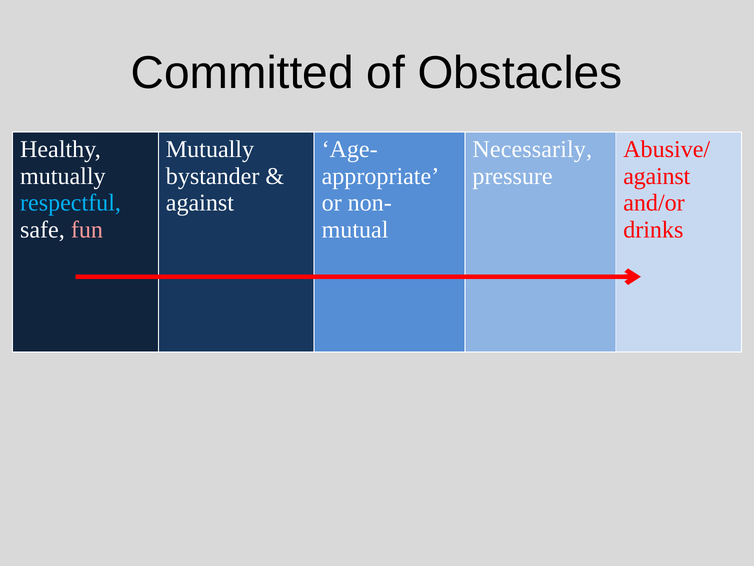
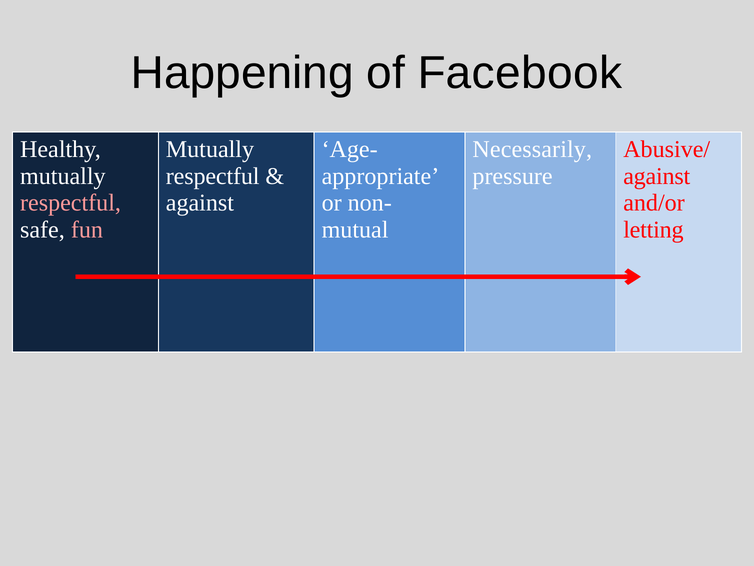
Committed: Committed -> Happening
Obstacles: Obstacles -> Facebook
bystander at (213, 176): bystander -> respectful
respectful at (71, 203) colour: light blue -> pink
drinks: drinks -> letting
